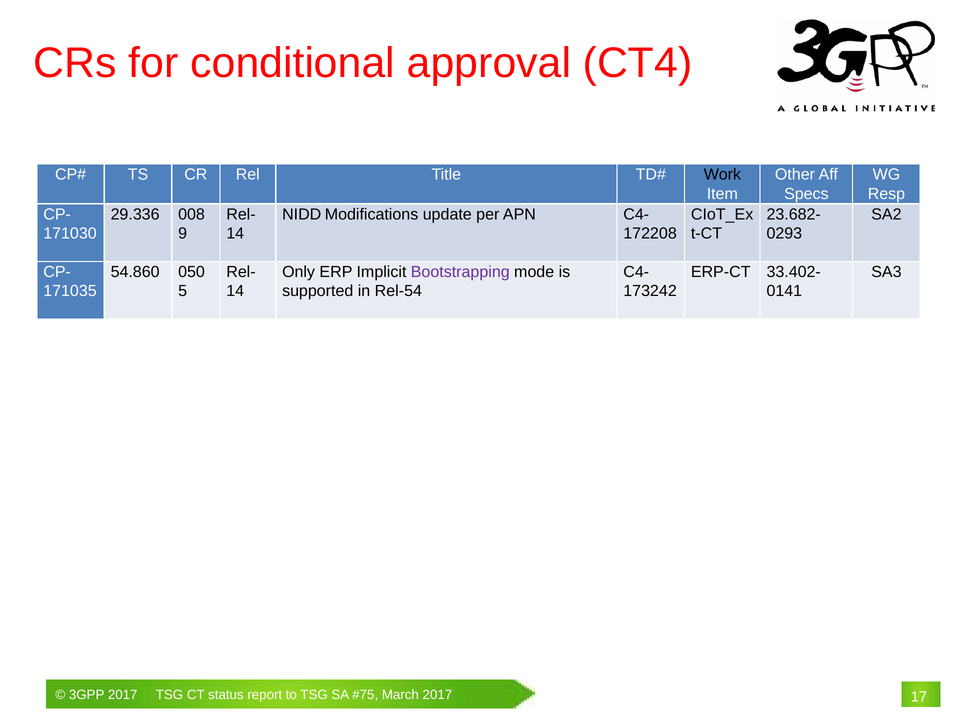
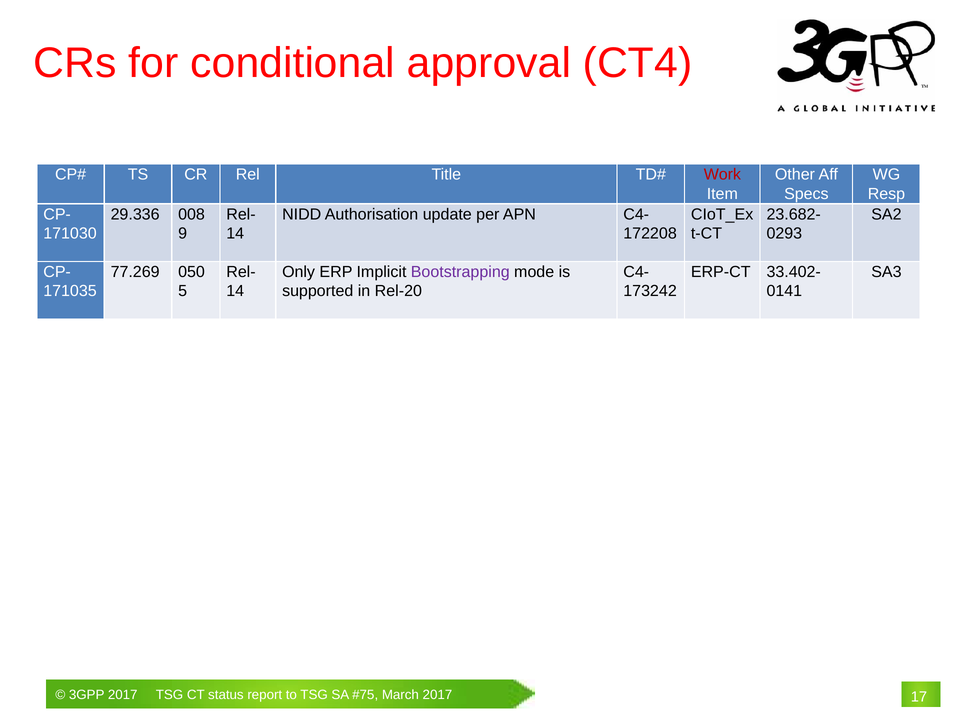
Work colour: black -> red
Modifications: Modifications -> Authorisation
54.860: 54.860 -> 77.269
Rel-54: Rel-54 -> Rel-20
